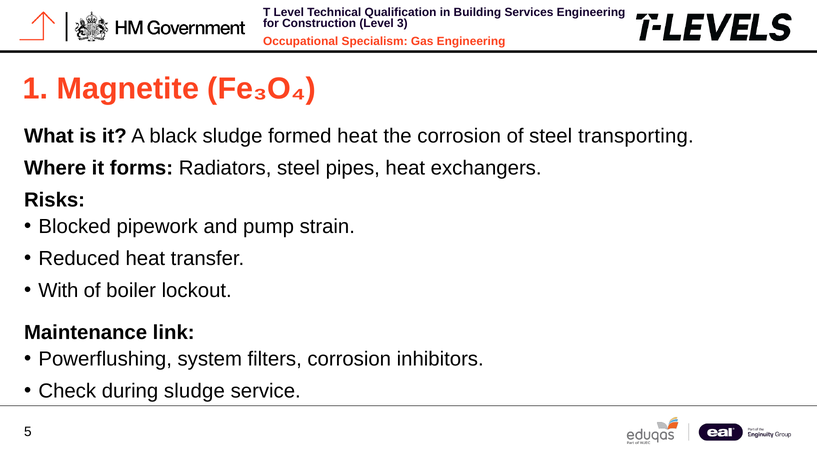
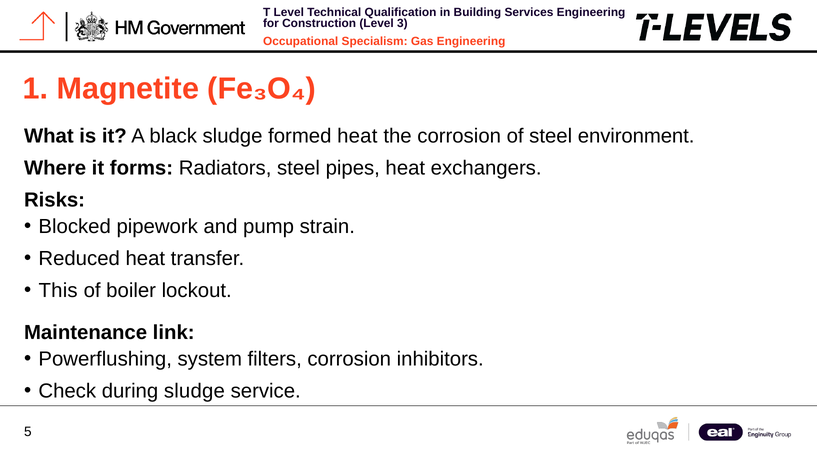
transporting: transporting -> environment
With: With -> This
